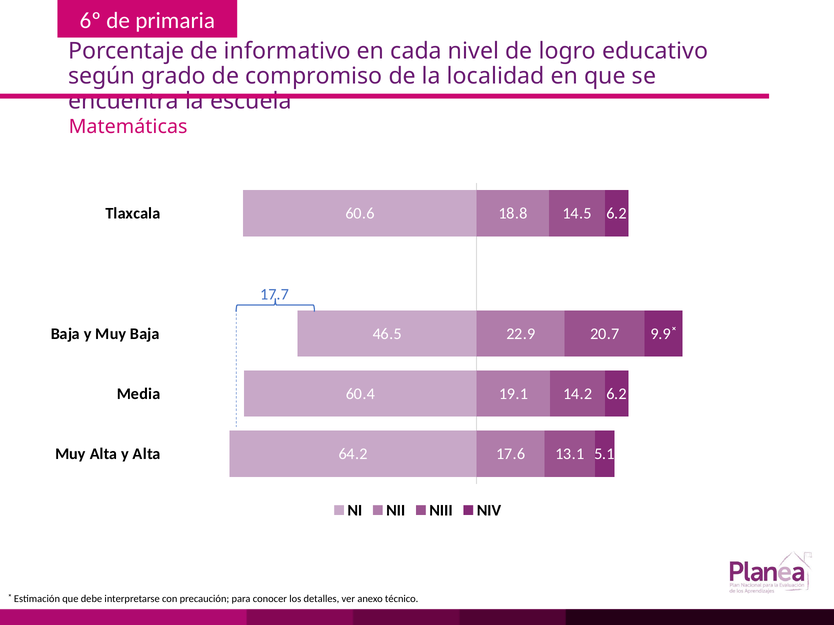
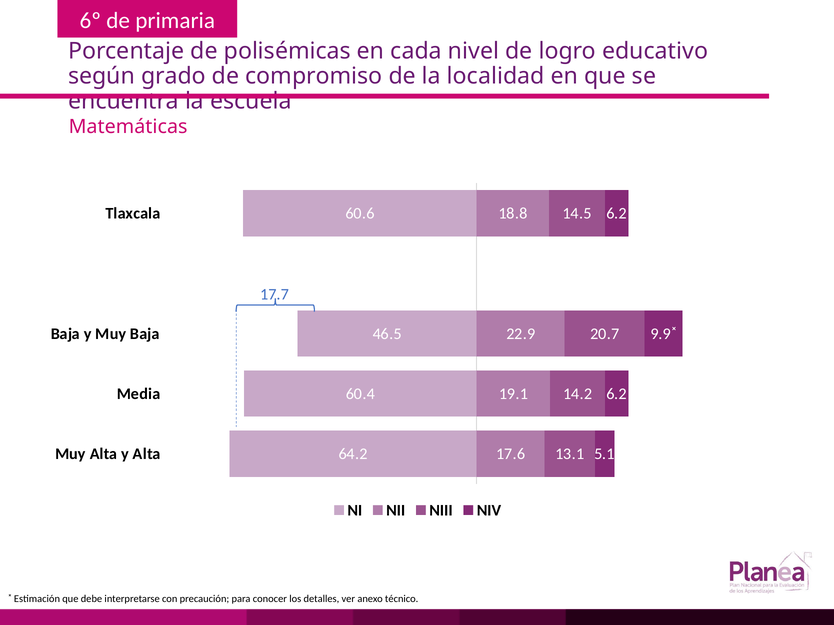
informativo: informativo -> polisémicas
